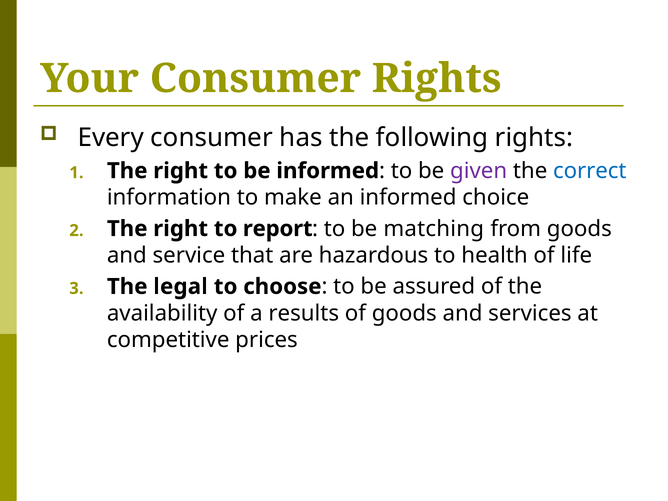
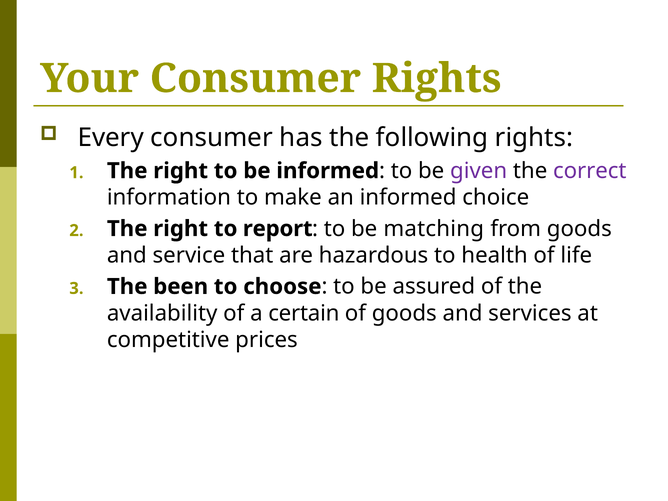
correct colour: blue -> purple
legal: legal -> been
results: results -> certain
